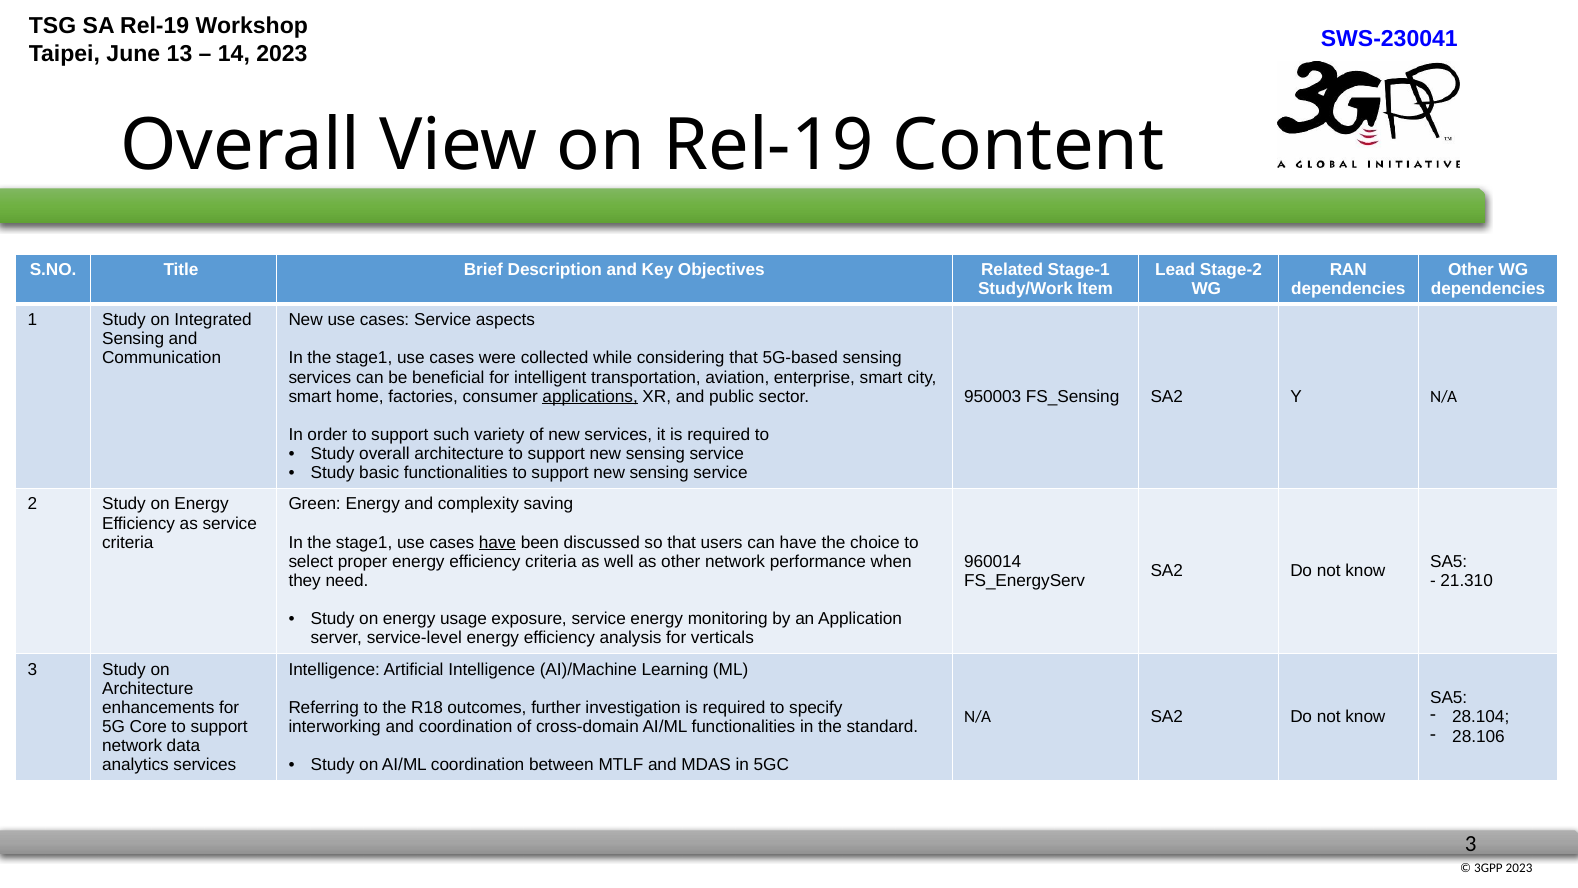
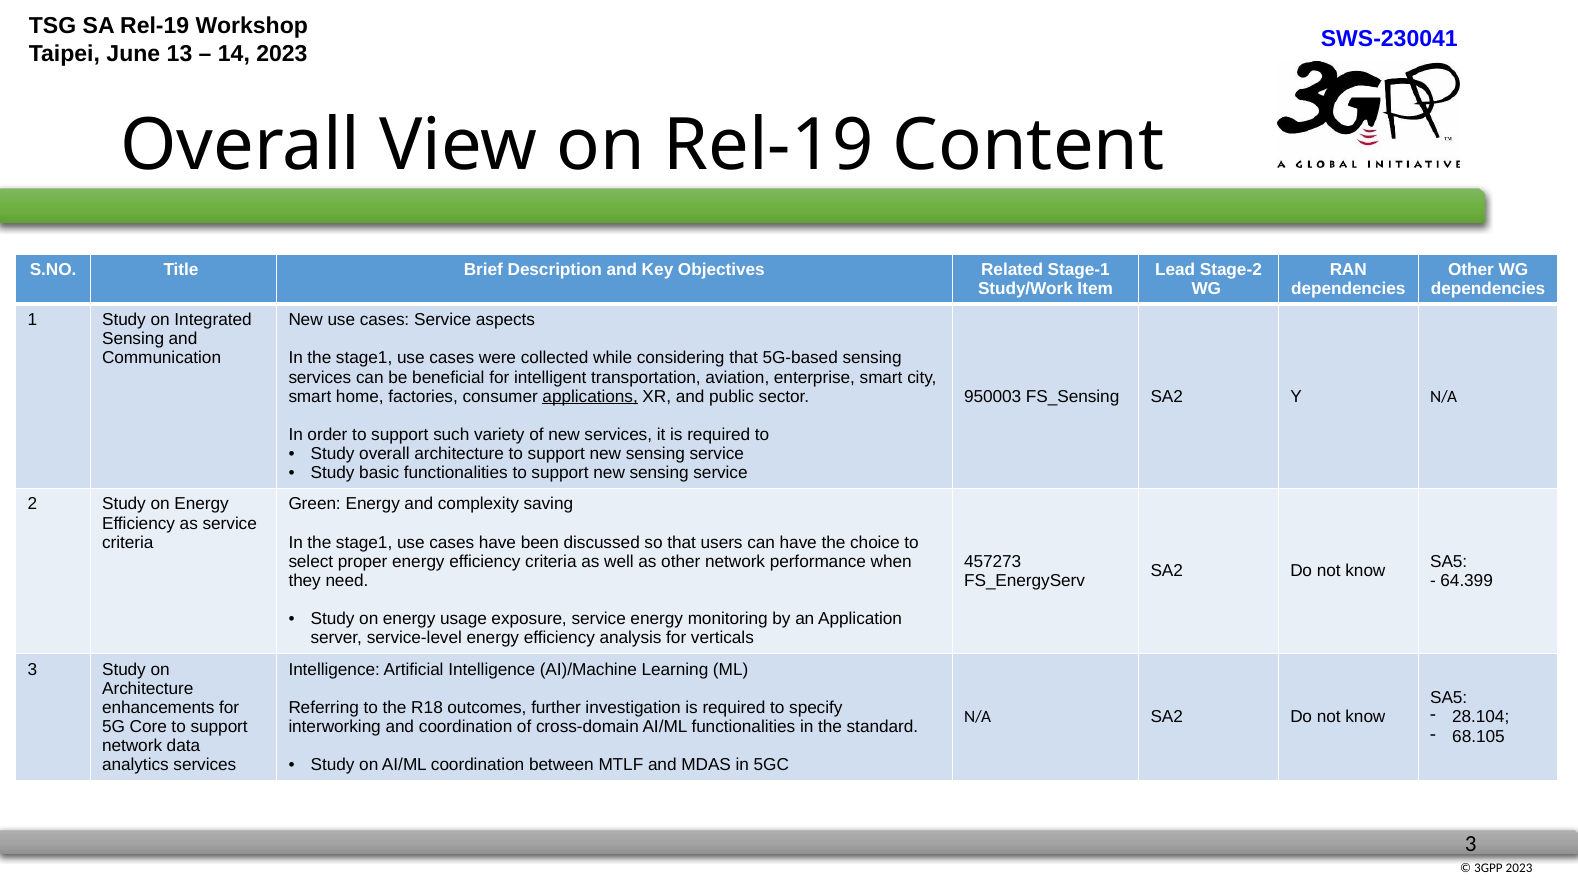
have at (497, 542) underline: present -> none
960014: 960014 -> 457273
21.310: 21.310 -> 64.399
28.106: 28.106 -> 68.105
